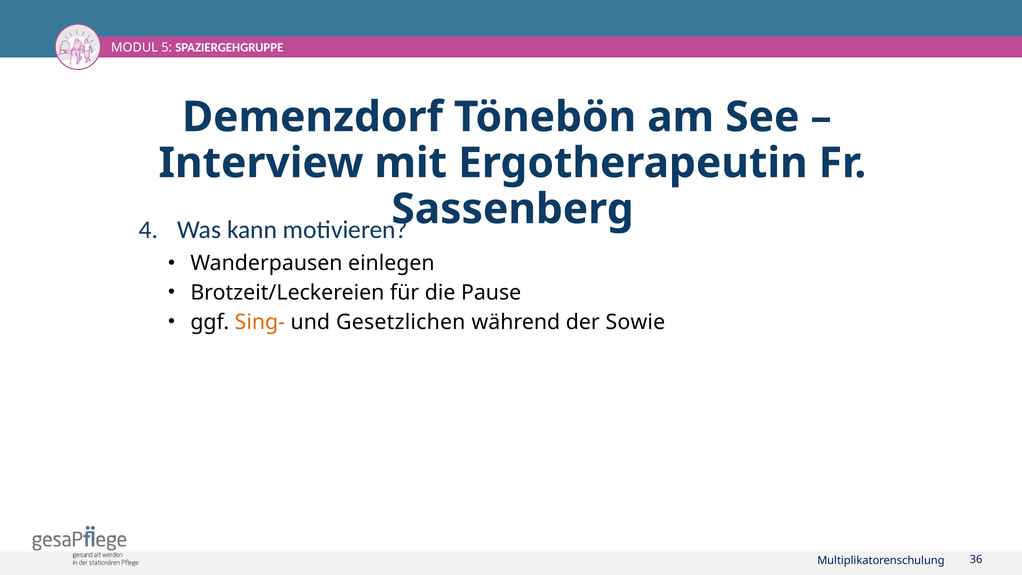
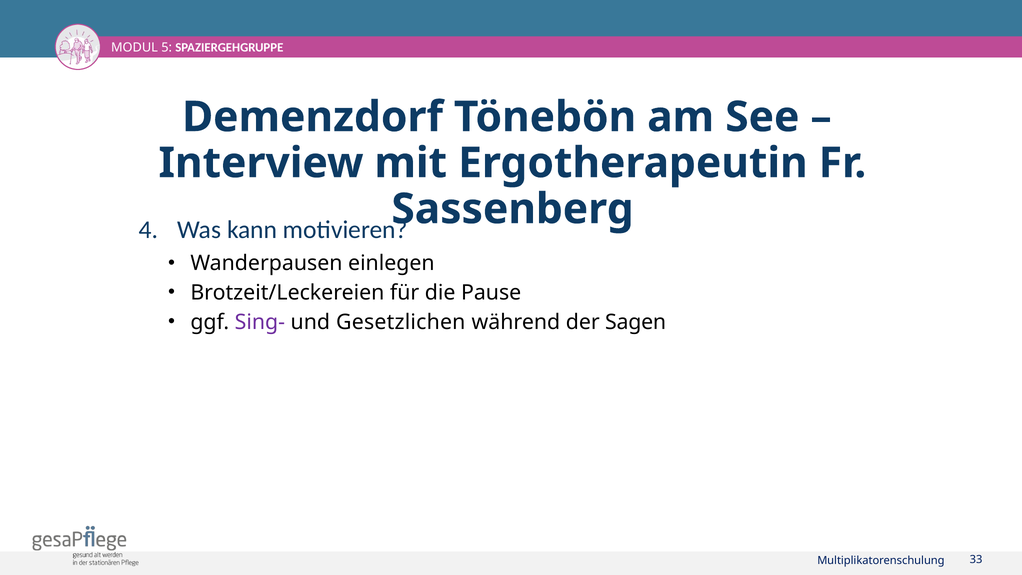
Sing- colour: orange -> purple
Sowie: Sowie -> Sagen
36: 36 -> 33
